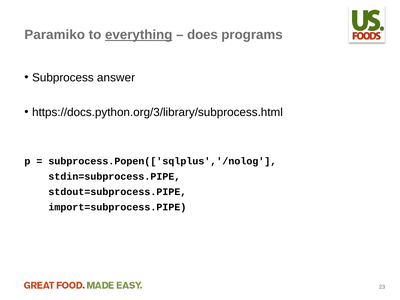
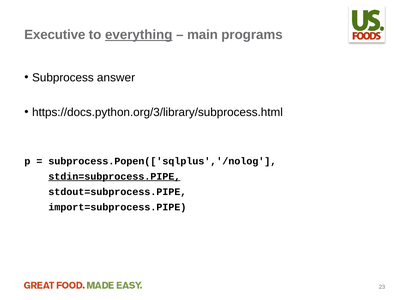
Paramiko: Paramiko -> Executive
does: does -> main
stdin=subprocess.PIPE underline: none -> present
